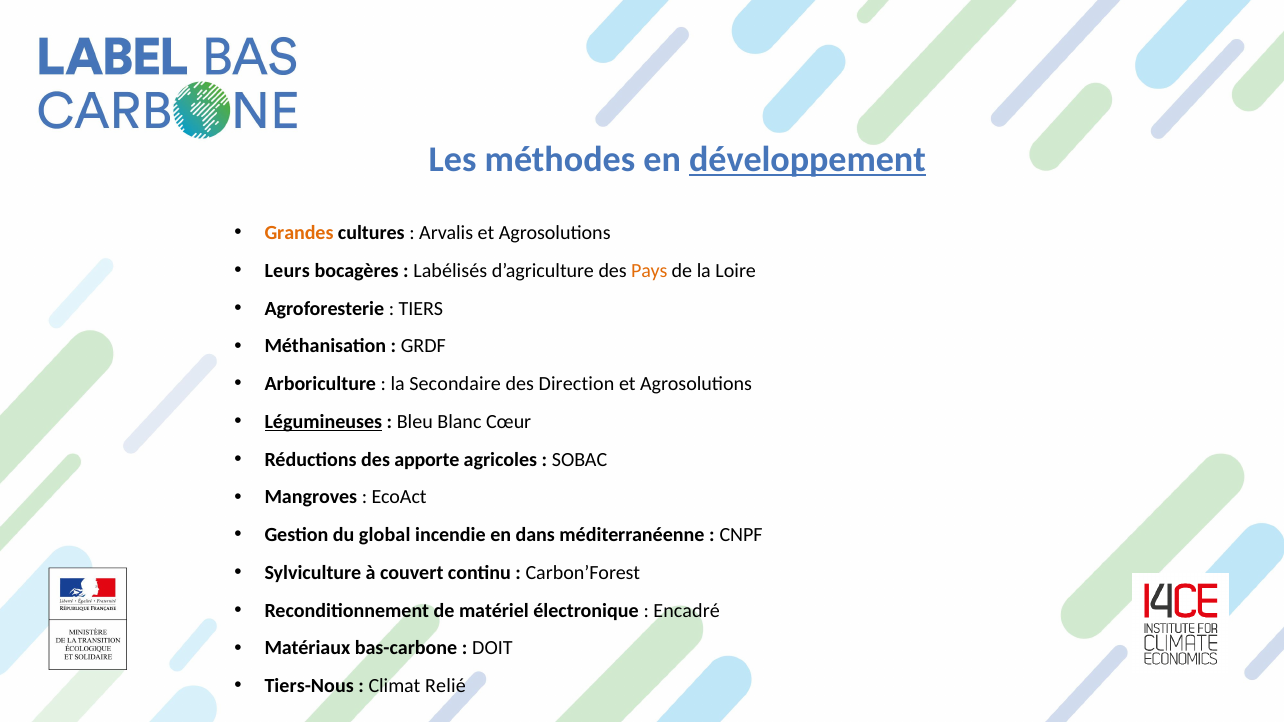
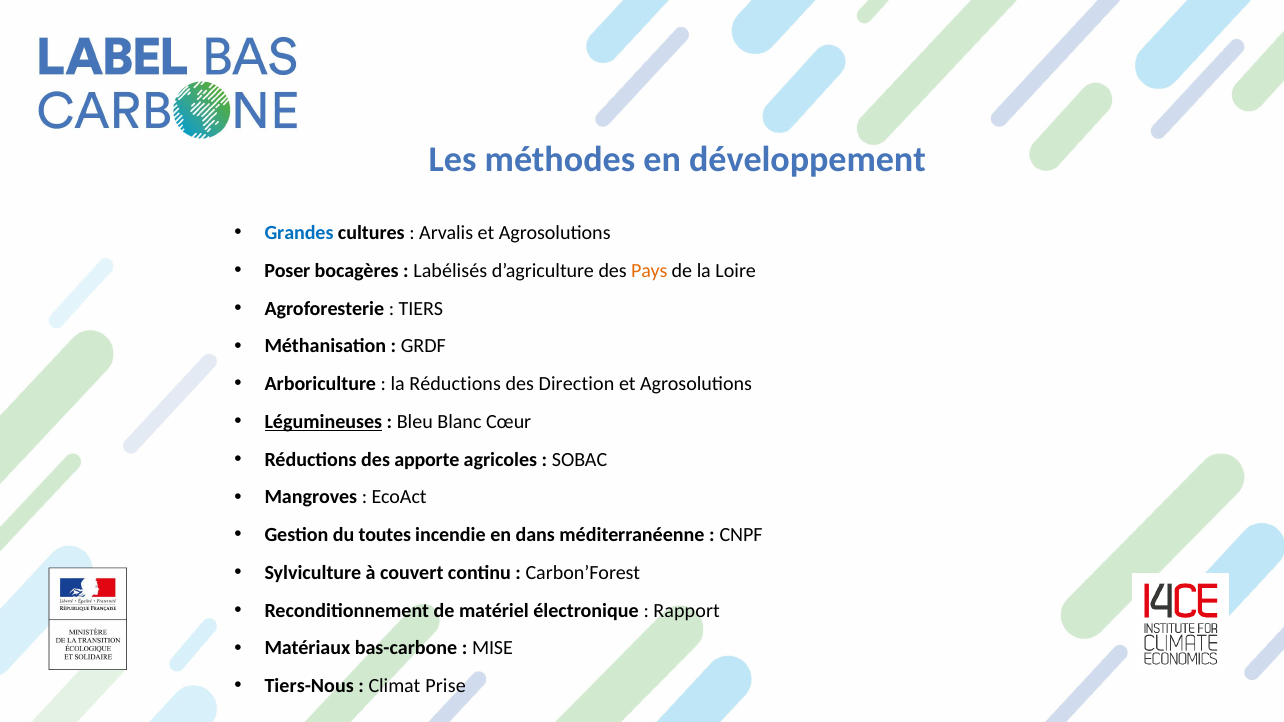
développement underline: present -> none
Grandes colour: orange -> blue
Leurs: Leurs -> Poser
la Secondaire: Secondaire -> Réductions
global: global -> toutes
Encadré: Encadré -> Rapport
DOIT: DOIT -> MISE
Relié: Relié -> Prise
